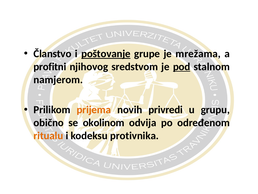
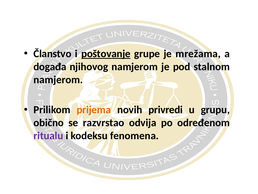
profitni: profitni -> događa
njihovog sredstvom: sredstvom -> namjerom
pod underline: present -> none
okolinom: okolinom -> razvrstao
ritualu colour: orange -> purple
protivnika: protivnika -> fenomena
